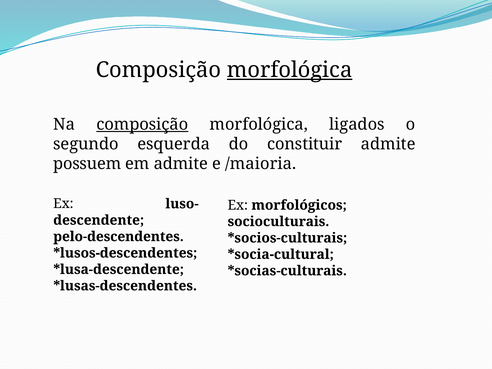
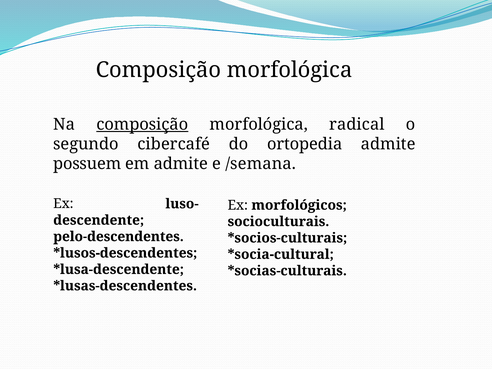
morfológica at (290, 70) underline: present -> none
ligados: ligados -> radical
esquerda: esquerda -> cibercafé
constituir: constituir -> ortopedia
/maioria: /maioria -> /semana
